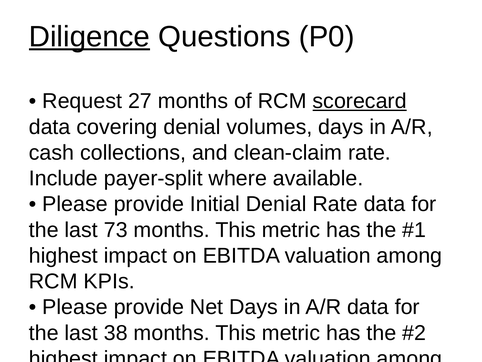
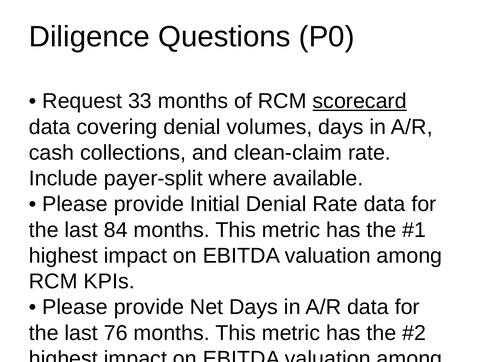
Diligence underline: present -> none
27: 27 -> 33
73: 73 -> 84
38: 38 -> 76
